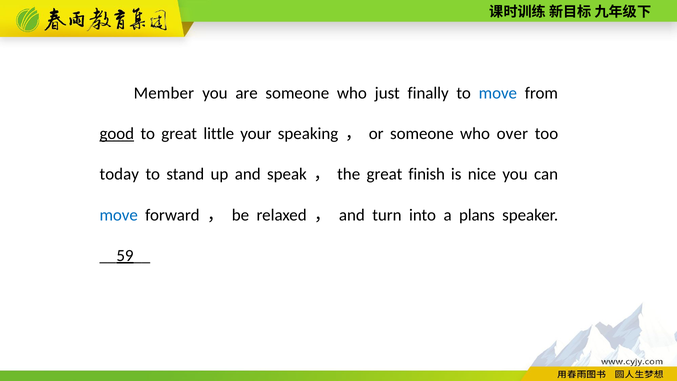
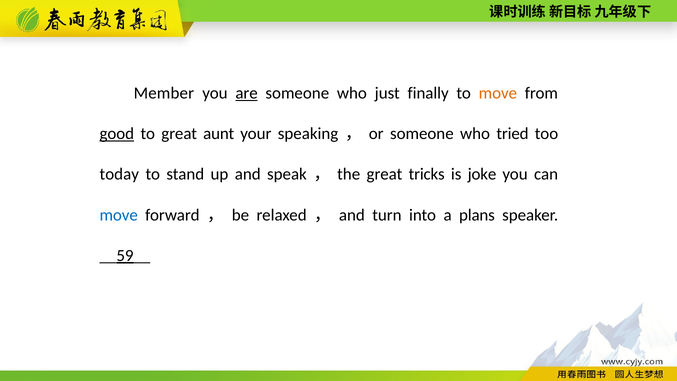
are underline: none -> present
move at (498, 93) colour: blue -> orange
little: little -> aunt
over: over -> tried
finish: finish -> tricks
nice: nice -> joke
